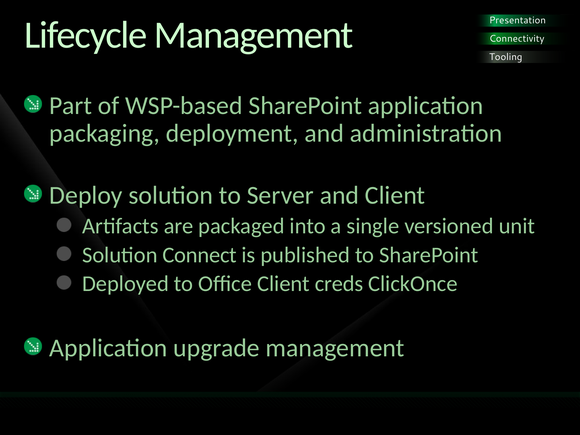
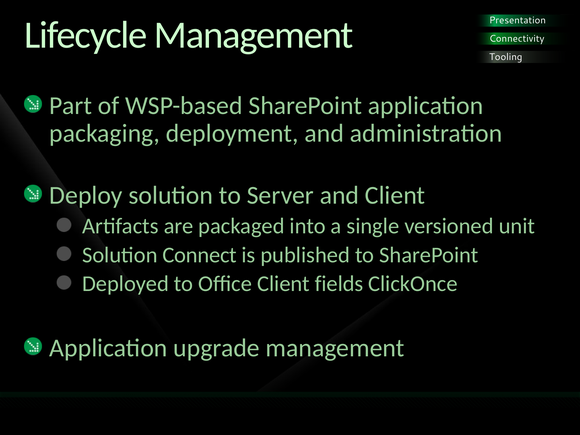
creds: creds -> fields
